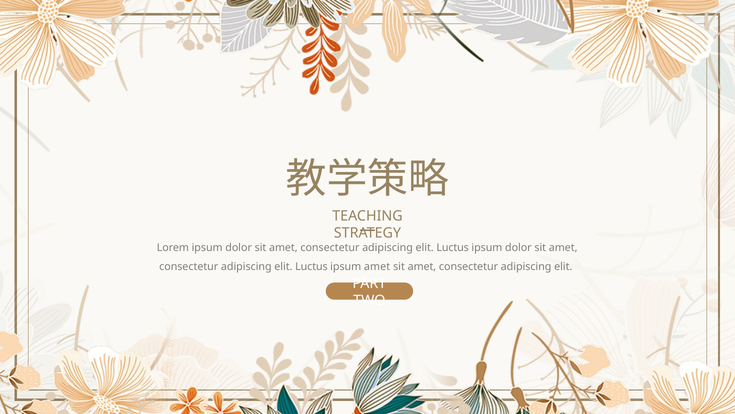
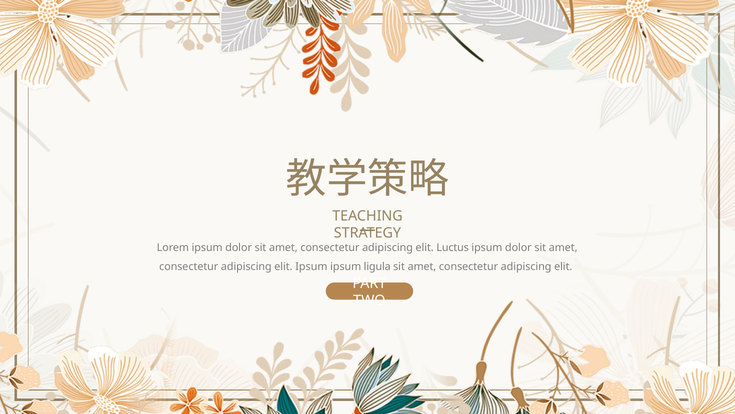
Luctus at (311, 267): Luctus -> Ipsum
ipsum amet: amet -> ligula
